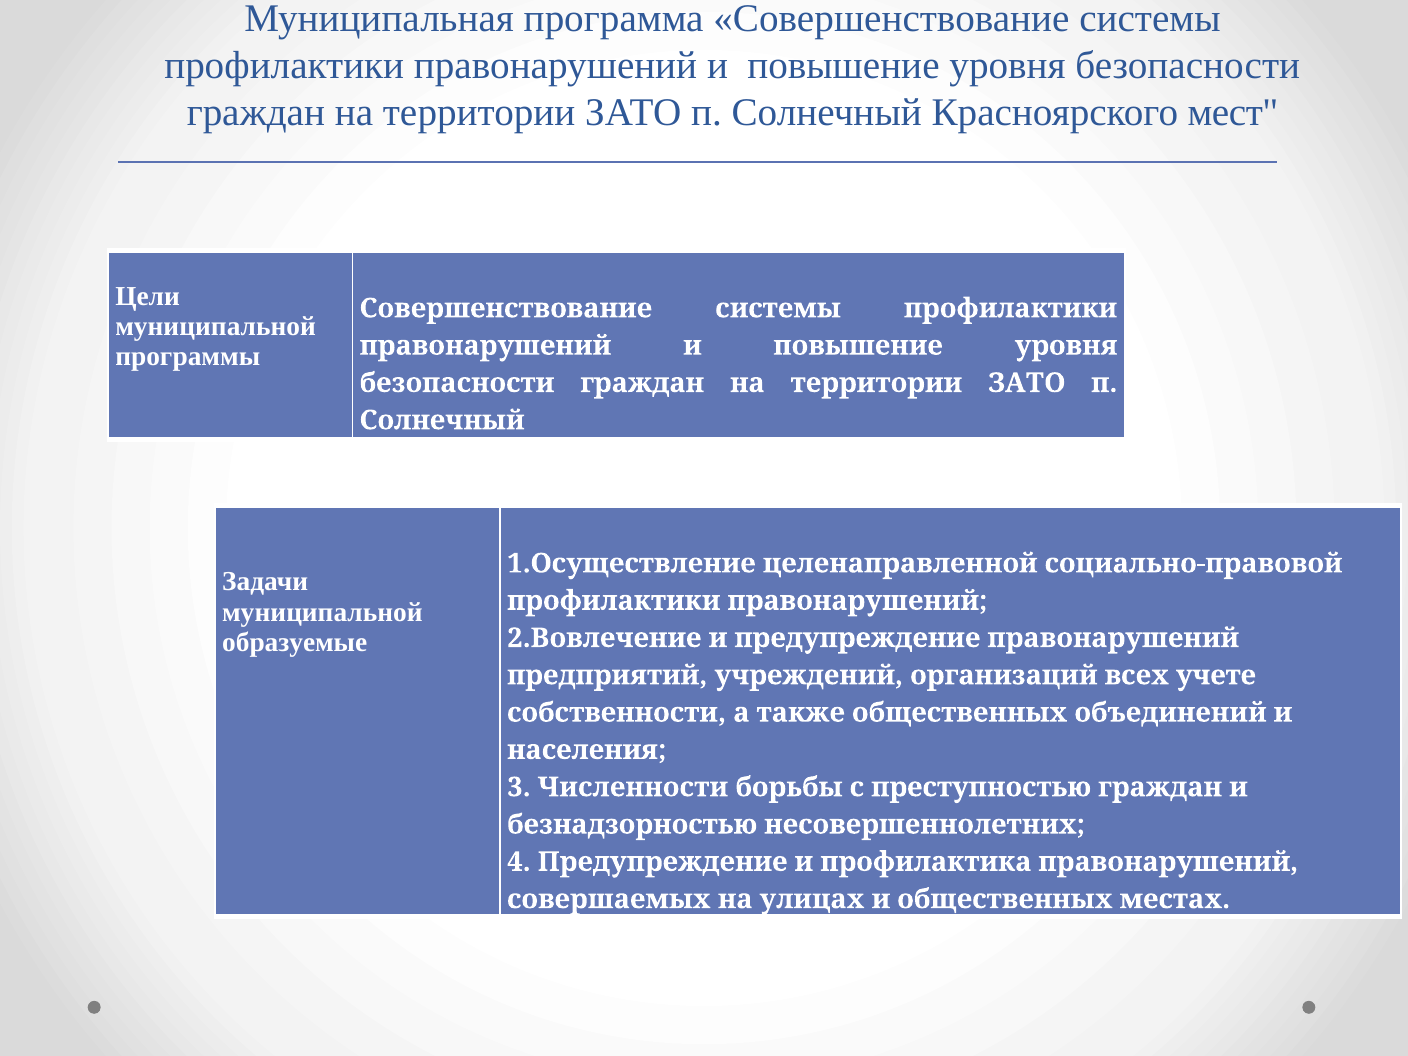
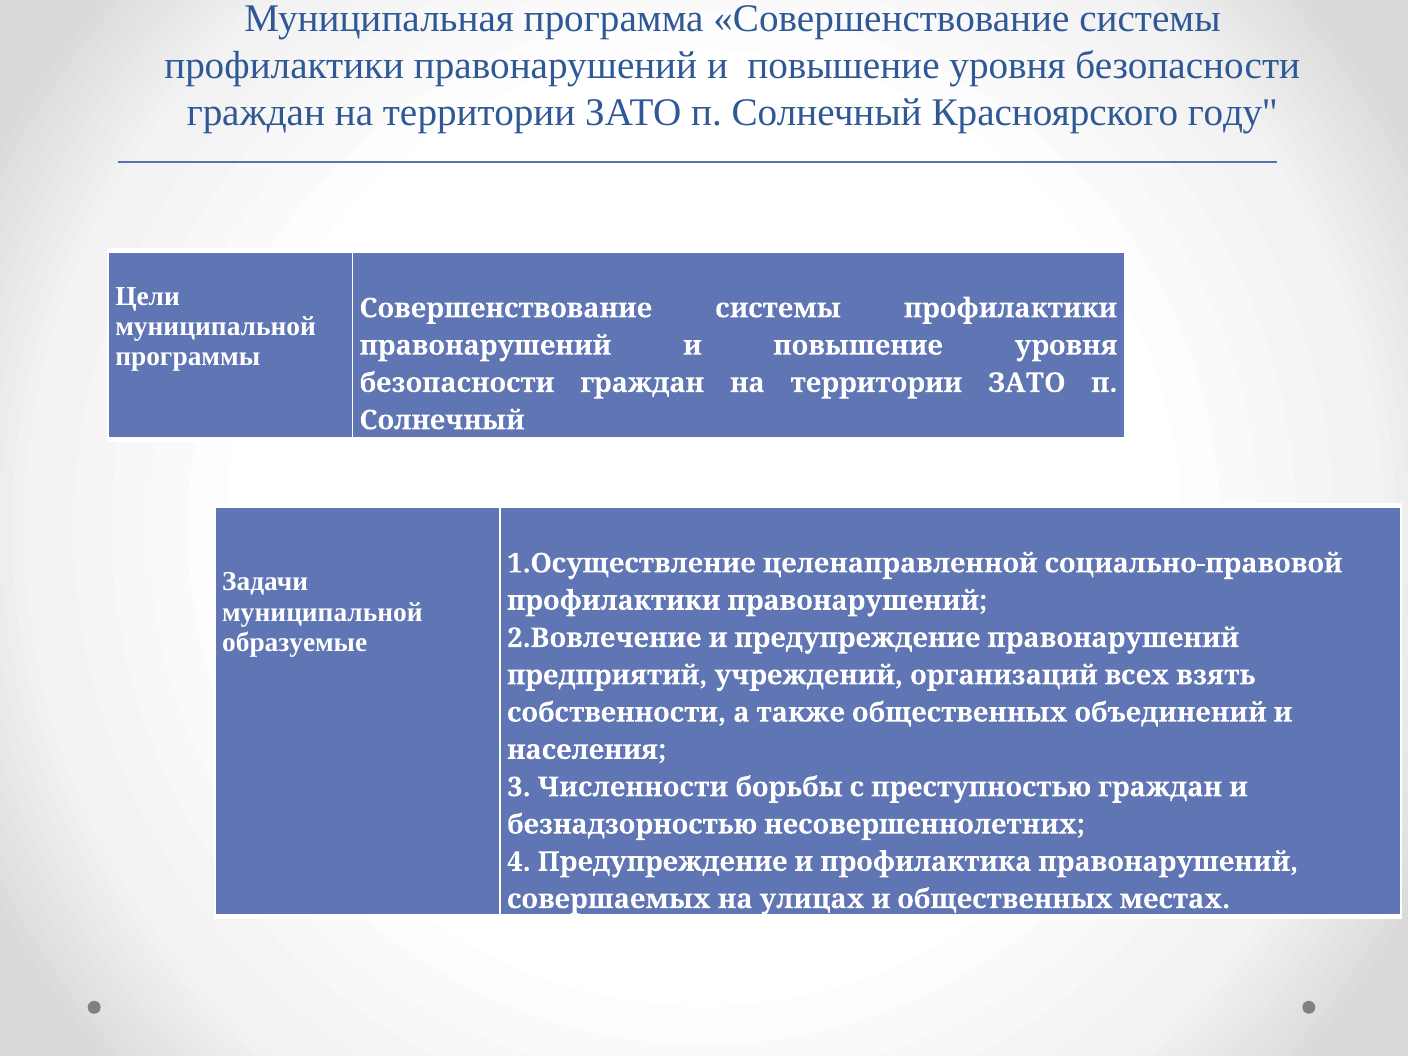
мест: мест -> году
учете: учете -> взять
